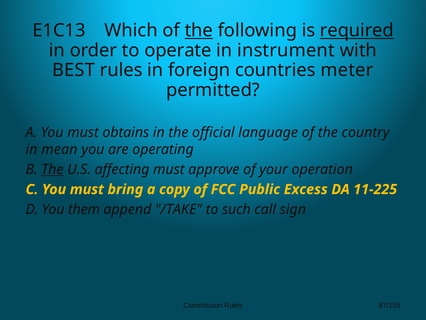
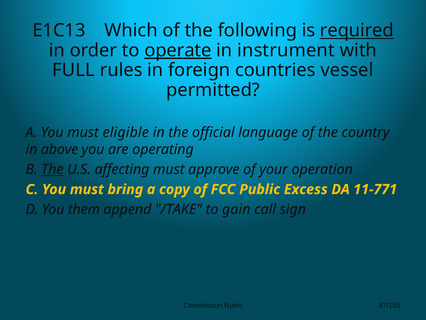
the at (199, 31) underline: present -> none
operate underline: none -> present
BEST: BEST -> FULL
meter: meter -> vessel
obtains: obtains -> eligible
mean: mean -> above
11-225: 11-225 -> 11-771
such: such -> gain
